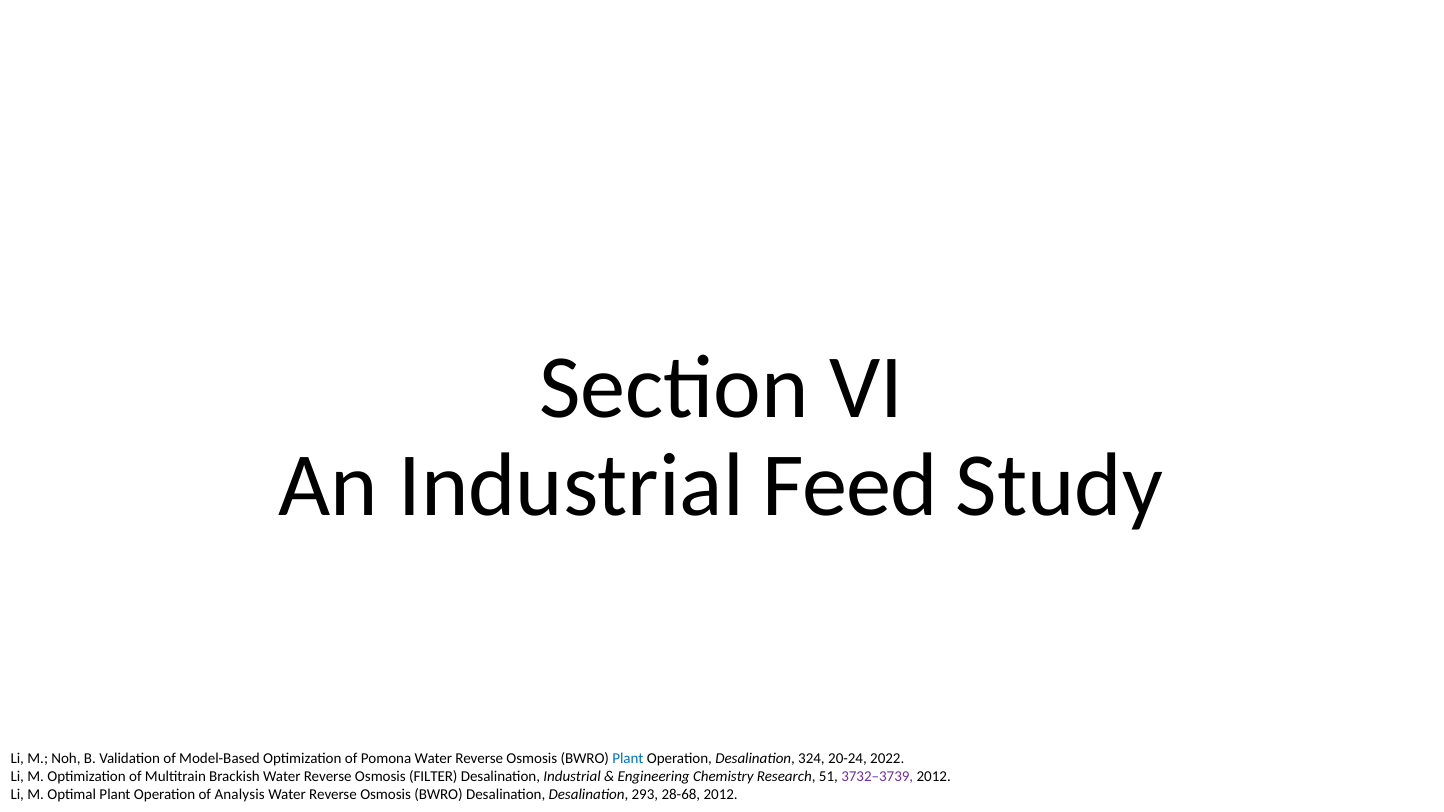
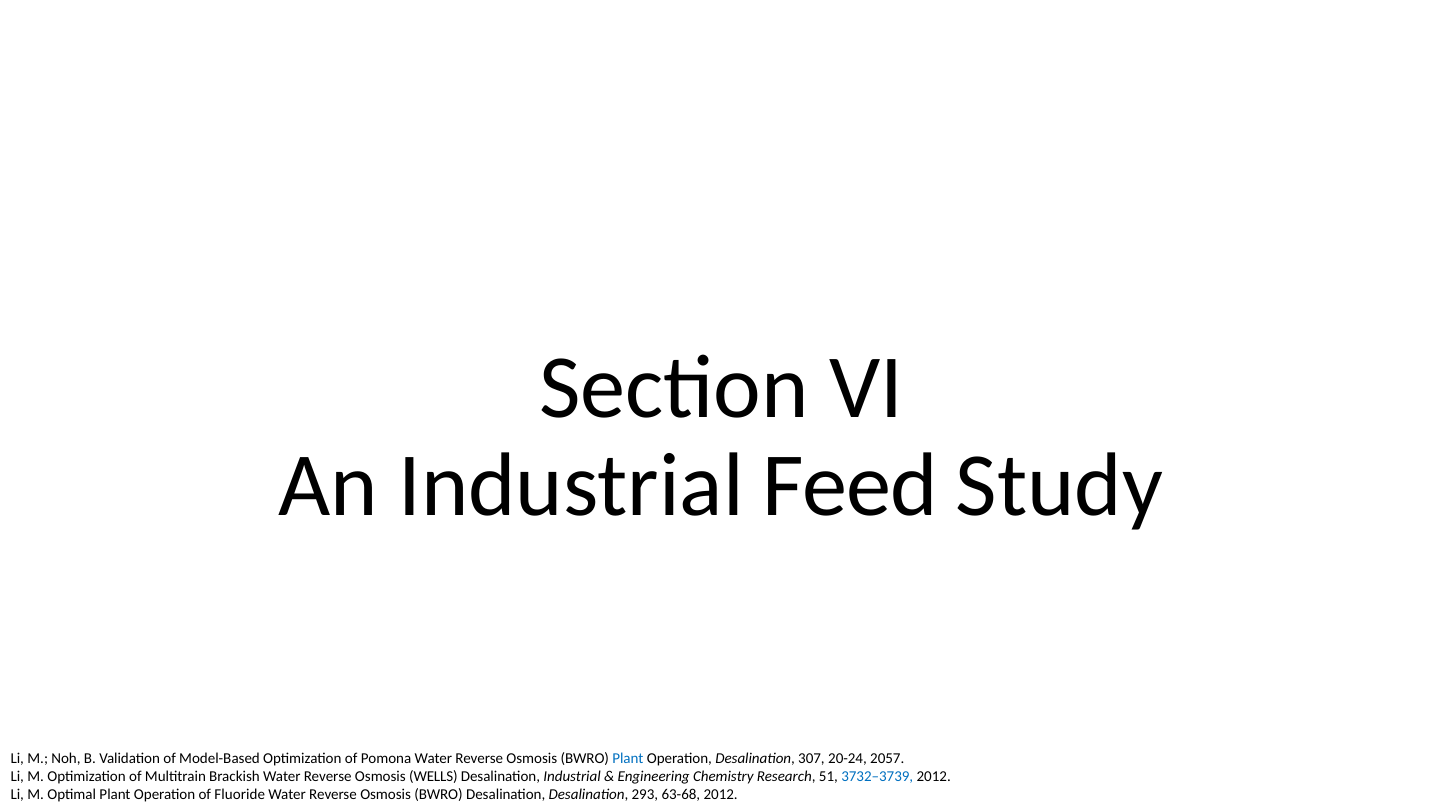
324: 324 -> 307
2022: 2022 -> 2057
FILTER: FILTER -> WELLS
3732–3739 colour: purple -> blue
Analysis: Analysis -> Fluoride
28-68: 28-68 -> 63-68
